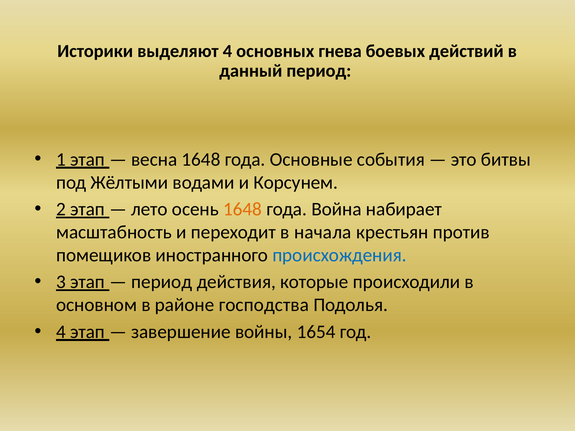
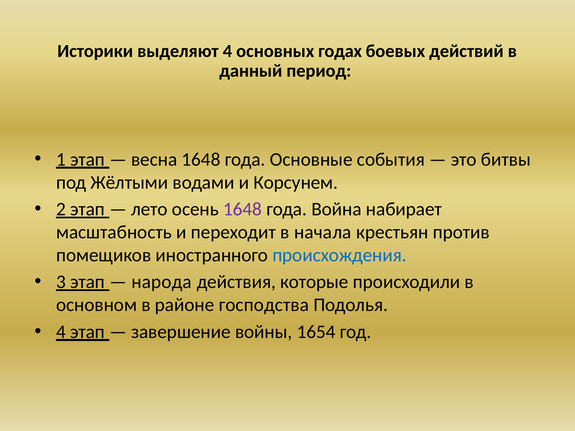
гнева: гнева -> годах
1648 at (243, 209) colour: orange -> purple
период at (162, 282): период -> народа
